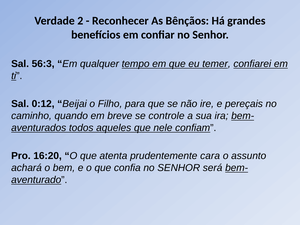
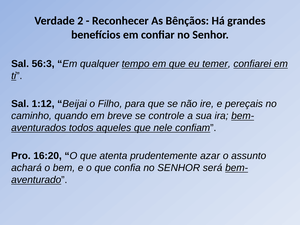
0:12: 0:12 -> 1:12
cara: cara -> azar
